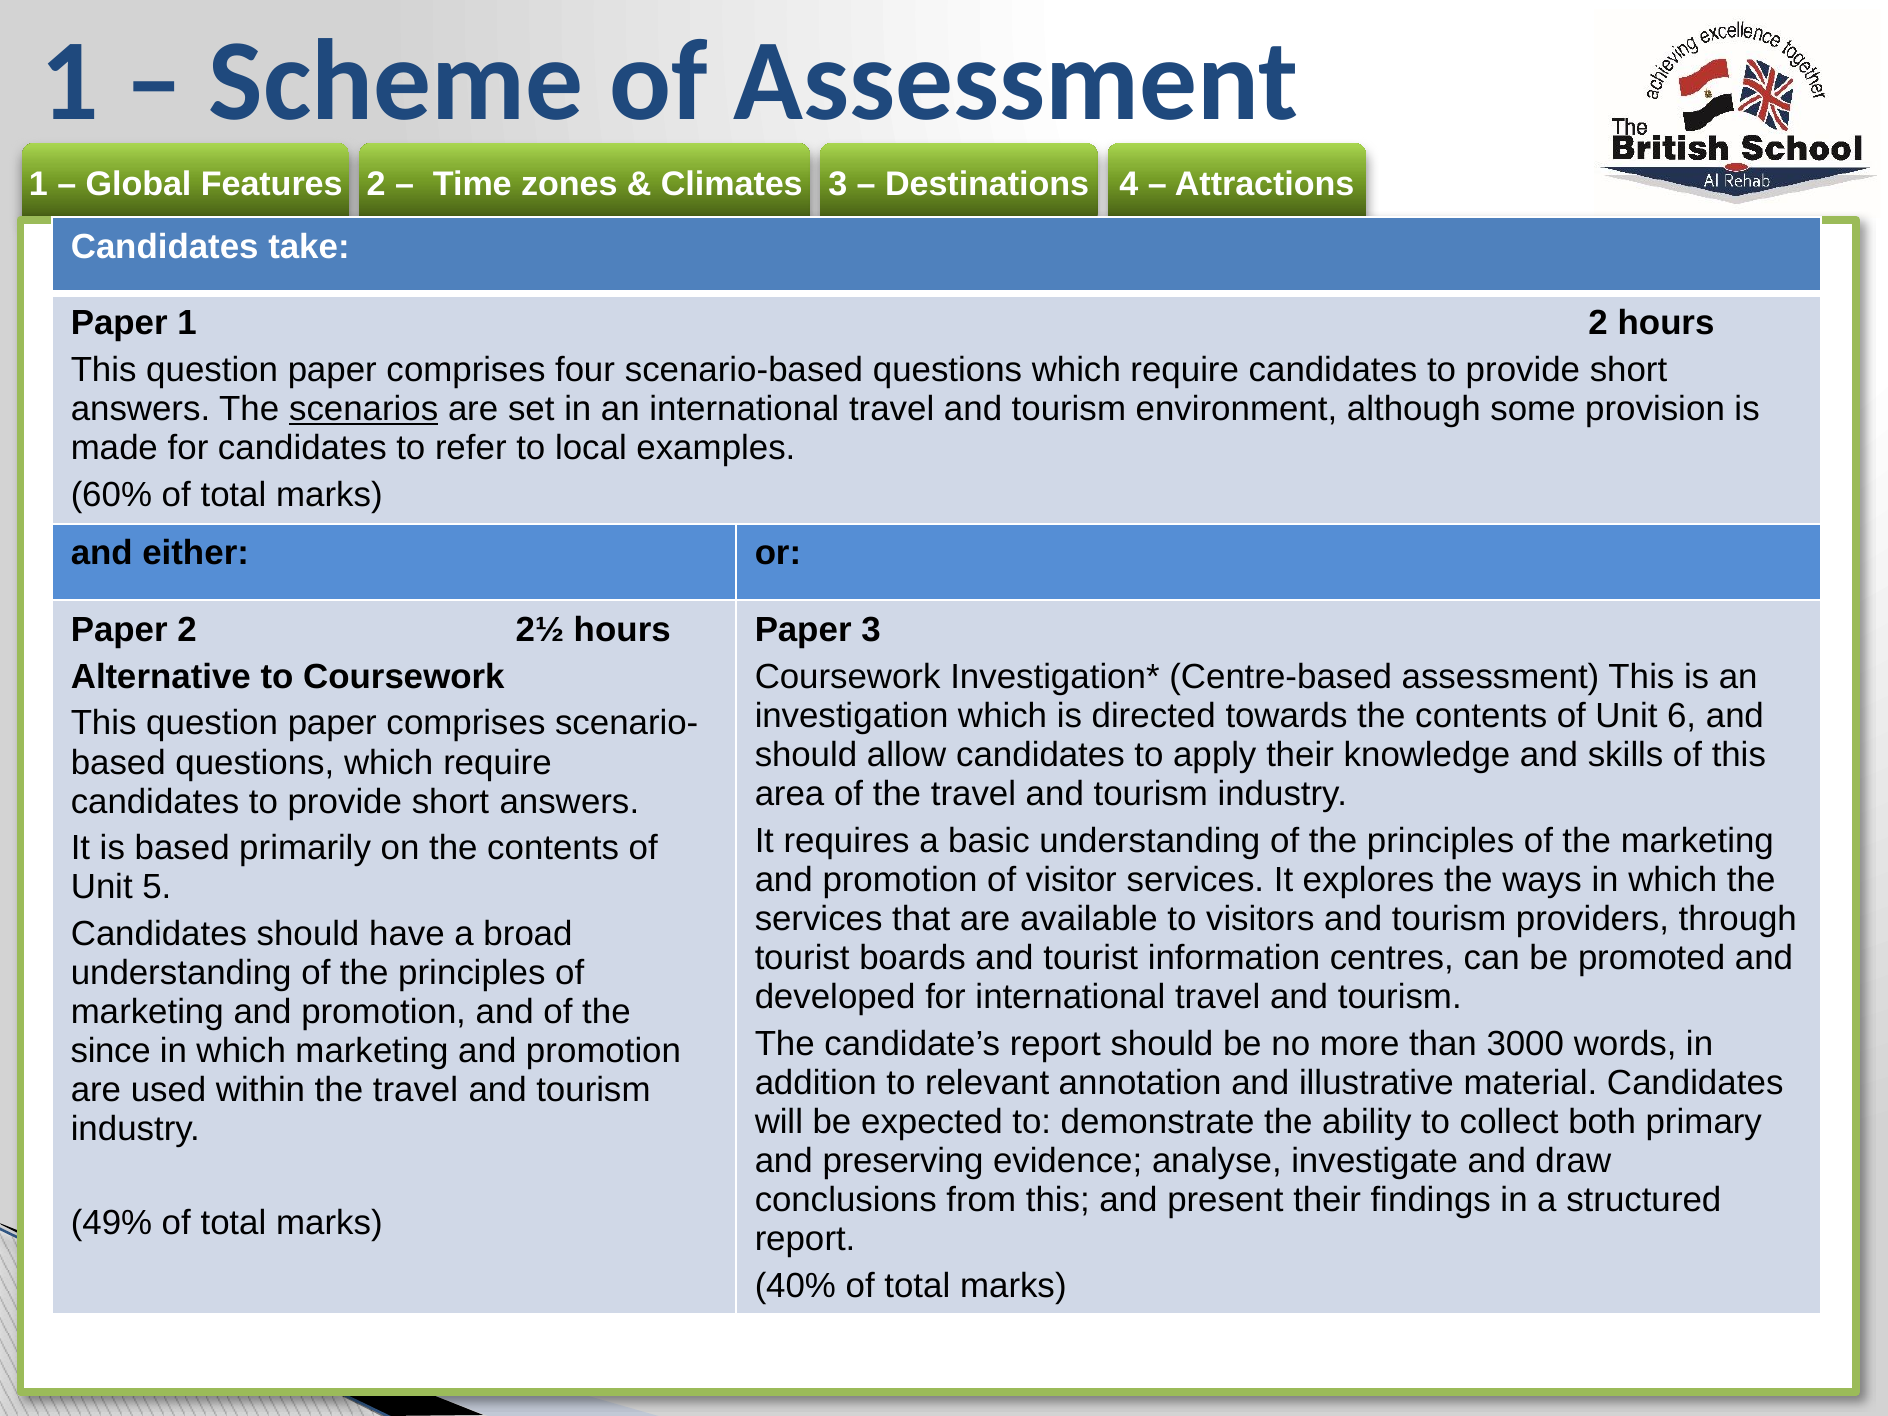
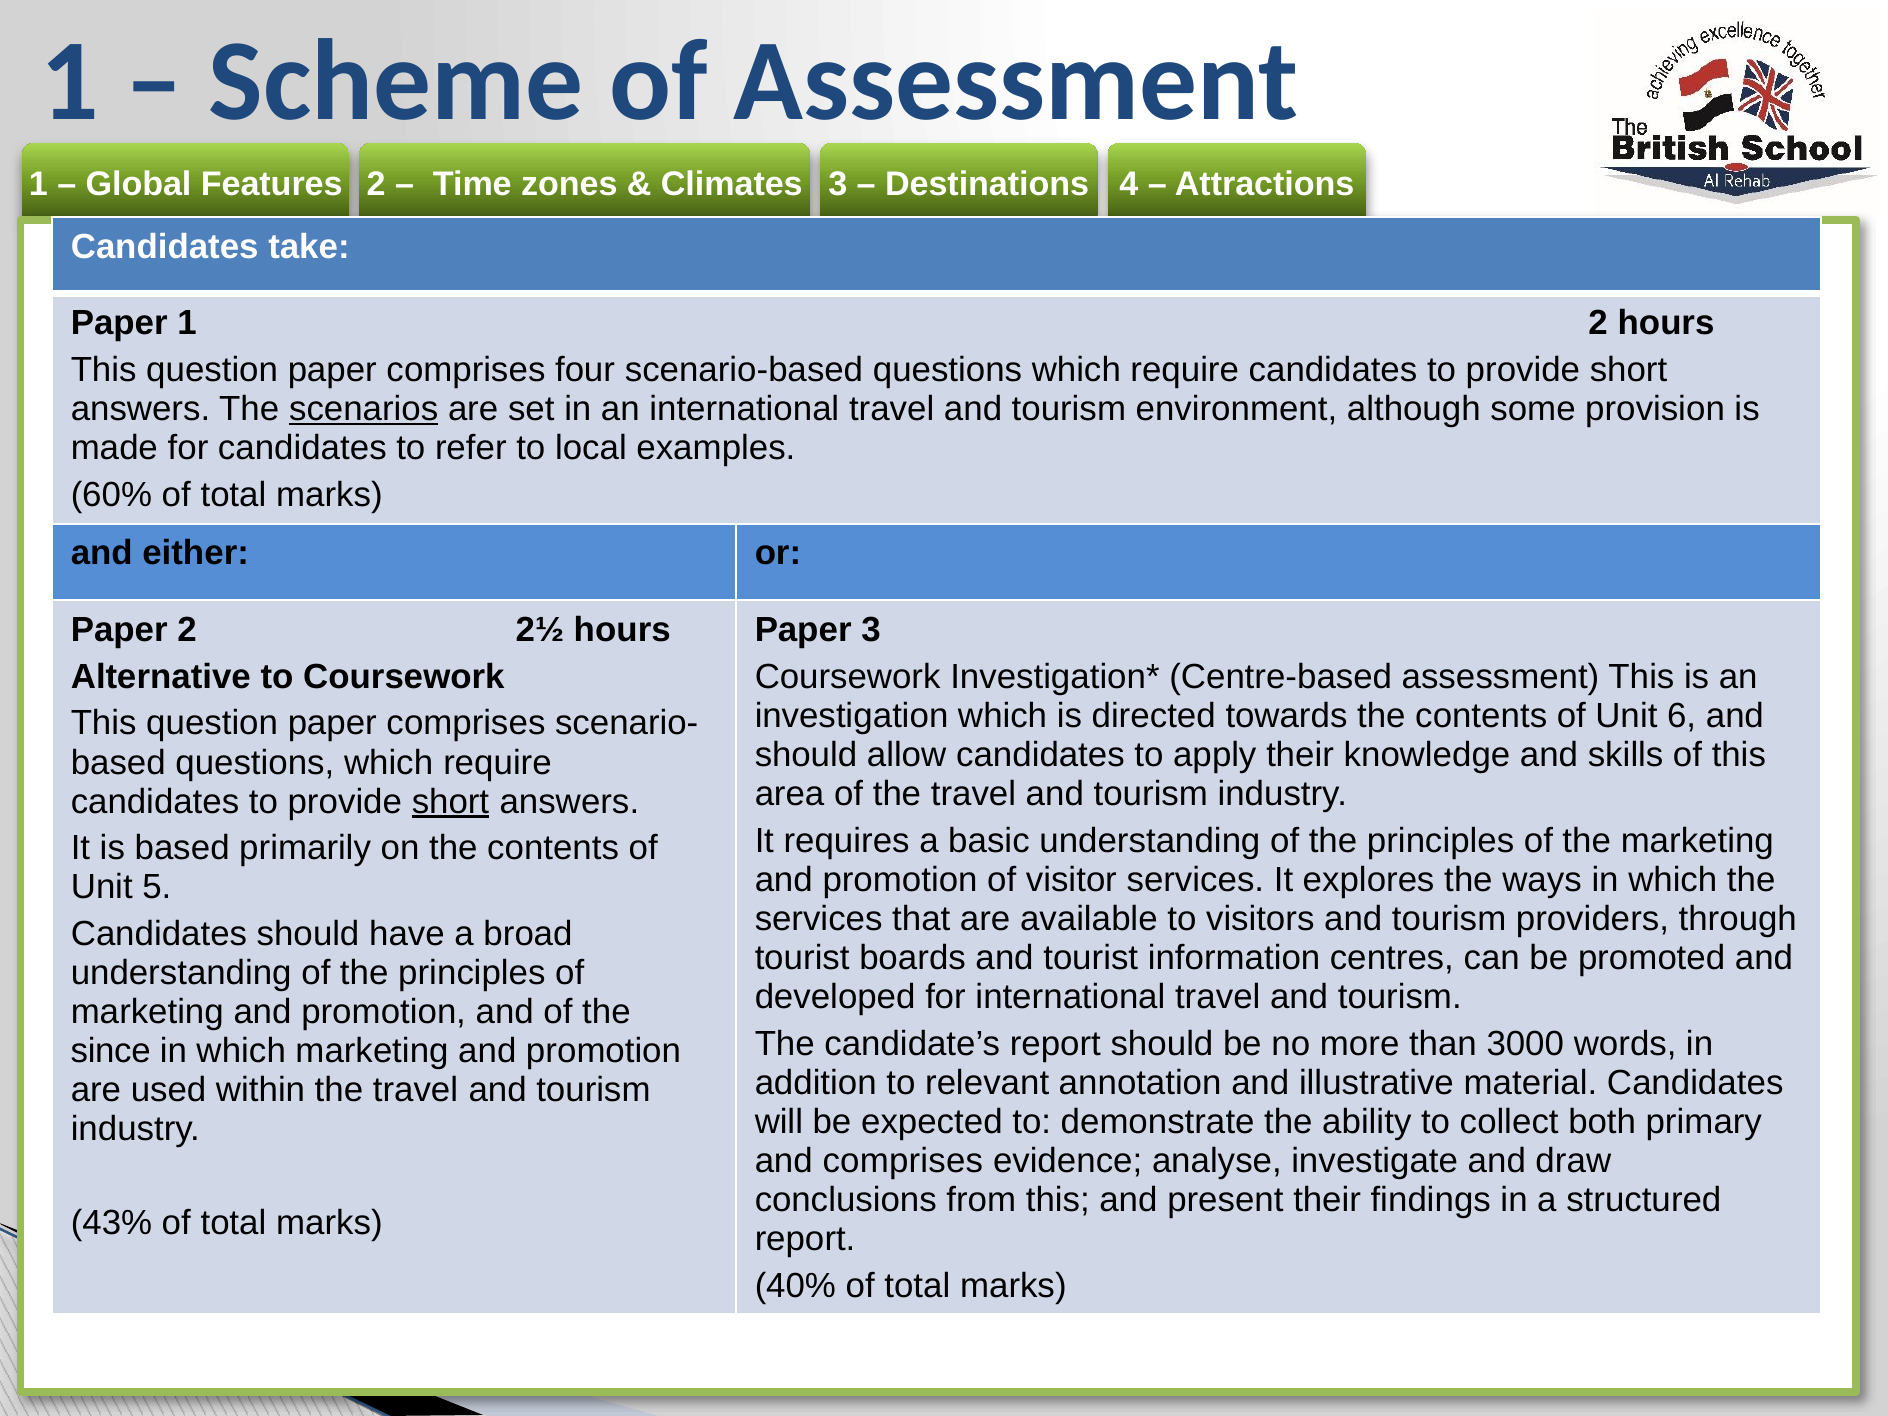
short at (450, 802) underline: none -> present
and preserving: preserving -> comprises
49%: 49% -> 43%
